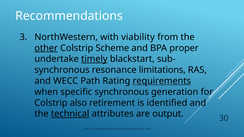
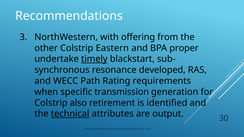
viability: viability -> offering
other underline: present -> none
Scheme: Scheme -> Eastern
limitations: limitations -> developed
requirements underline: present -> none
specific synchronous: synchronous -> transmission
